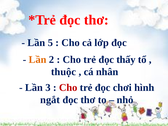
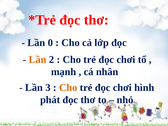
5: 5 -> 0
thấy at (126, 60): thấy -> chơi
thuộc: thuộc -> mạnh
Cho at (68, 87) colour: red -> orange
ngắt: ngắt -> phát
